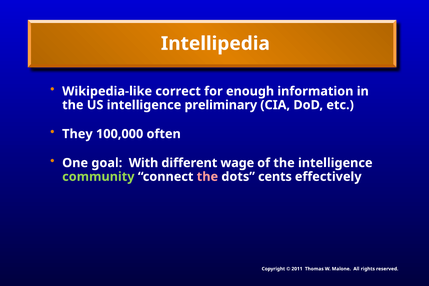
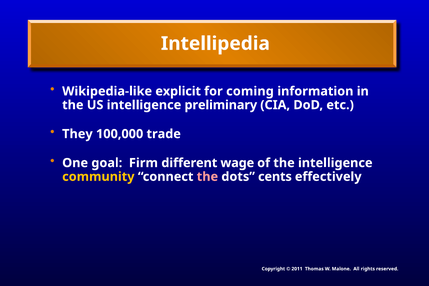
correct: correct -> explicit
enough: enough -> coming
often: often -> trade
With: With -> Firm
community colour: light green -> yellow
